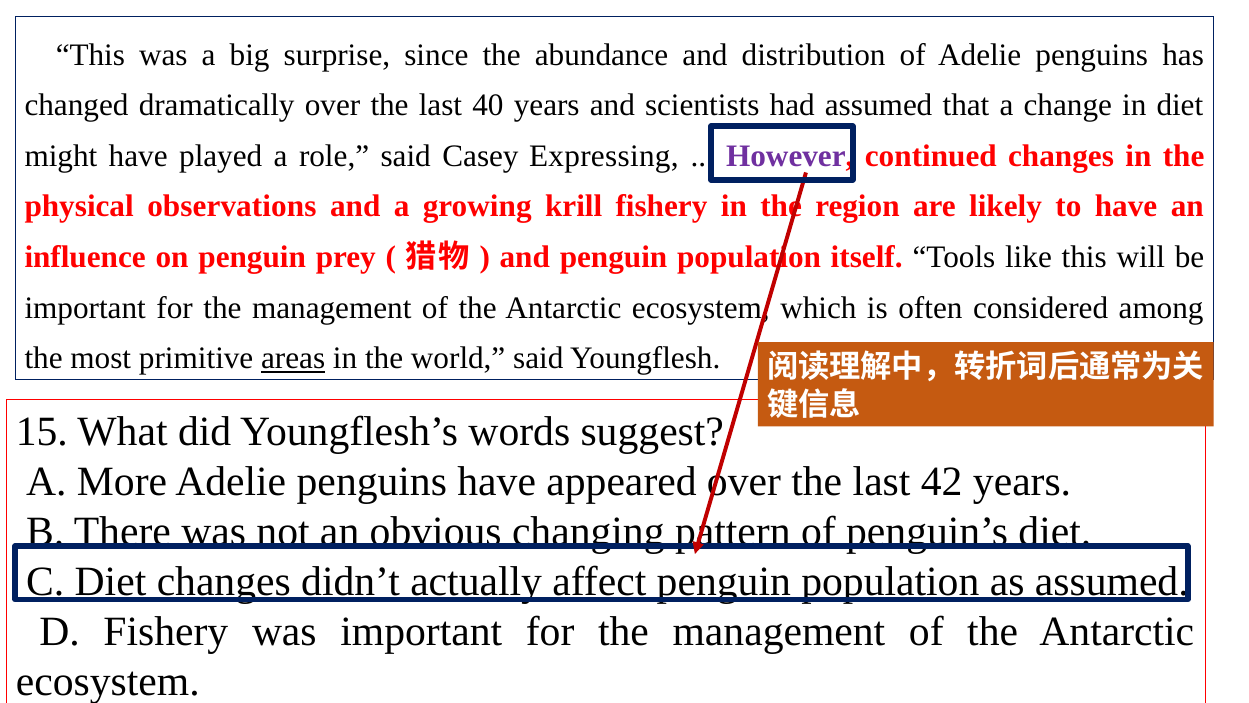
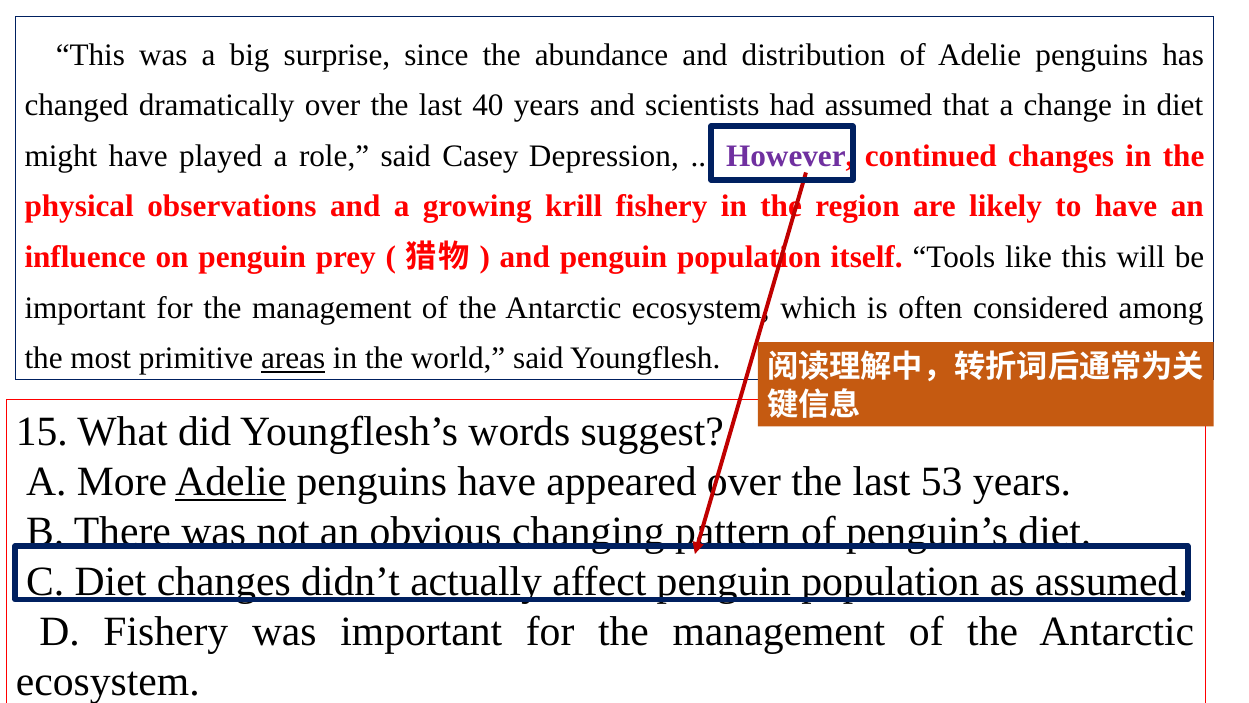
Expressing: Expressing -> Depression
Adelie at (231, 482) underline: none -> present
42: 42 -> 53
